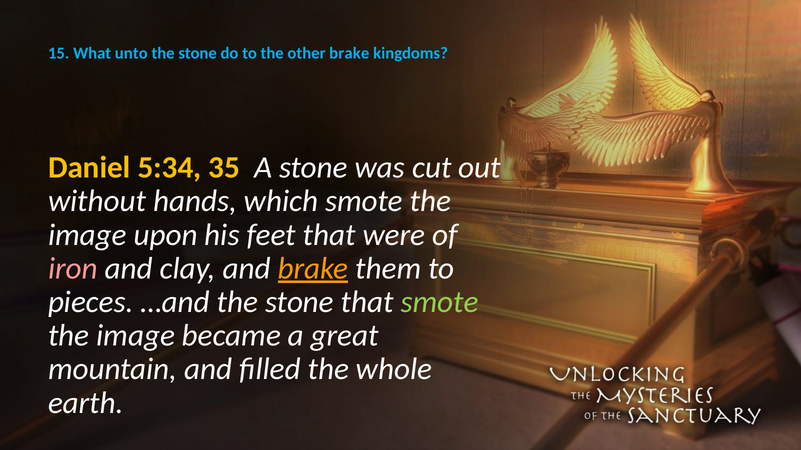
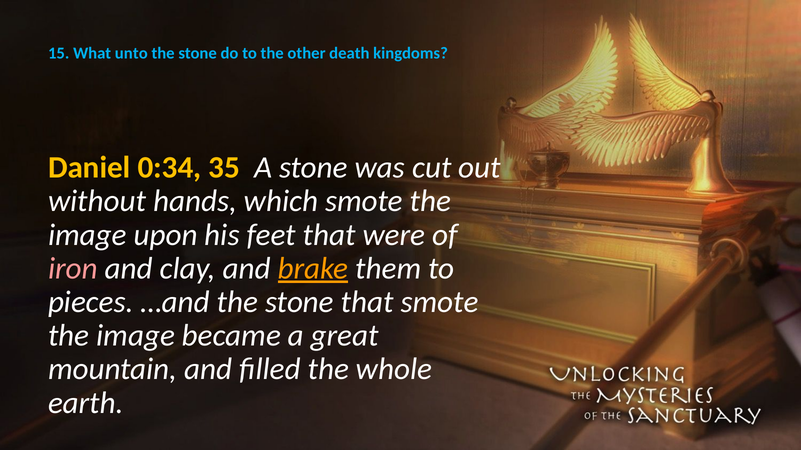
other brake: brake -> death
5:34: 5:34 -> 0:34
smote at (440, 302) colour: light green -> white
